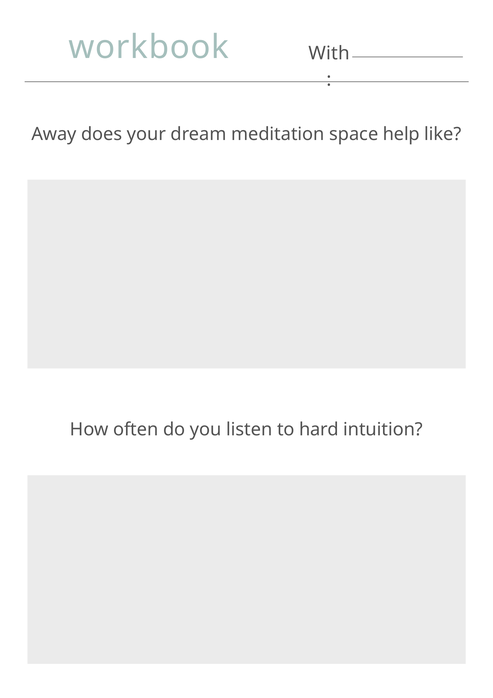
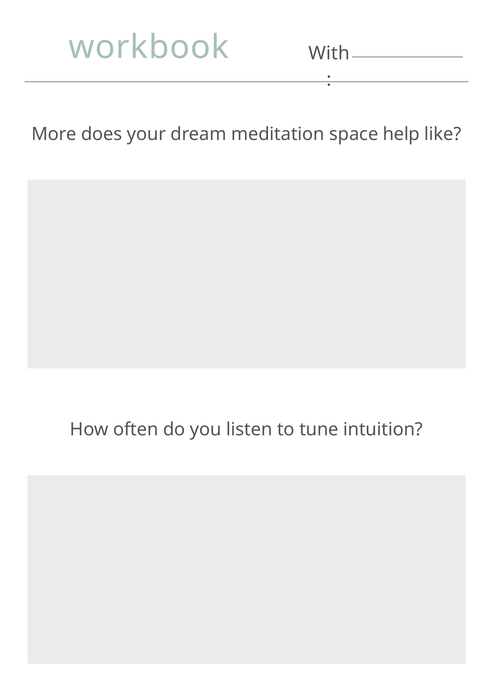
Away: Away -> More
hard: hard -> tune
